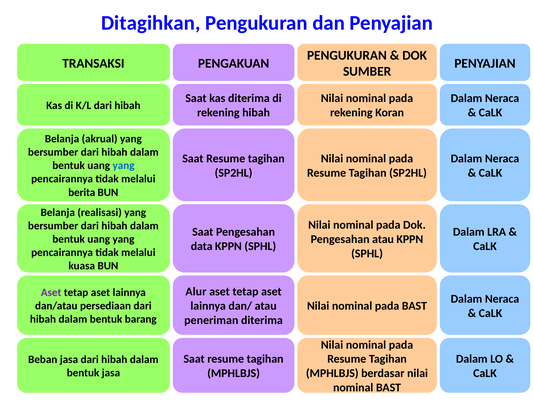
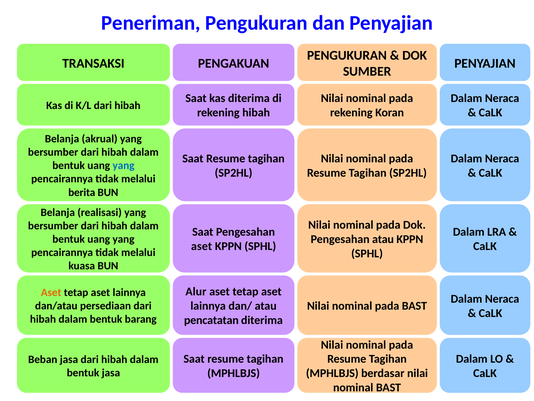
Ditagihkan: Ditagihkan -> Peneriman
data at (202, 246): data -> aset
Aset at (51, 292) colour: purple -> orange
peneriman: peneriman -> pencatatan
